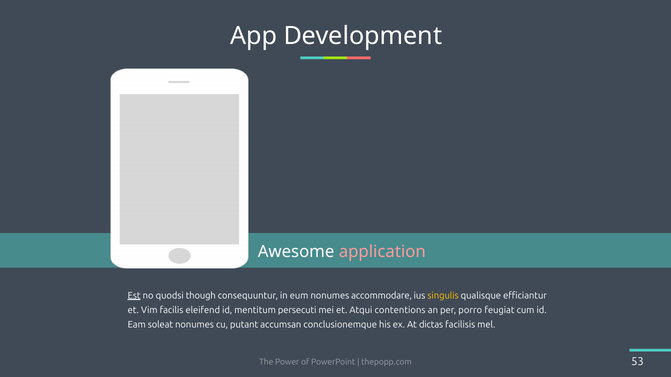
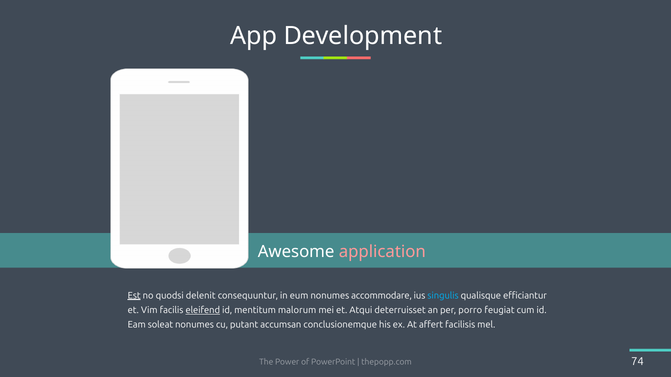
though: though -> delenit
singulis colour: yellow -> light blue
eleifend underline: none -> present
persecuti: persecuti -> malorum
contentions: contentions -> deterruisset
dictas: dictas -> affert
53: 53 -> 74
